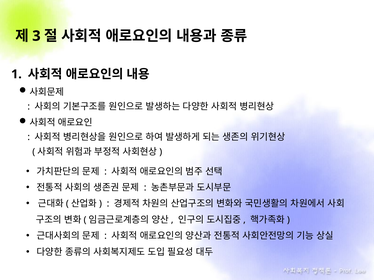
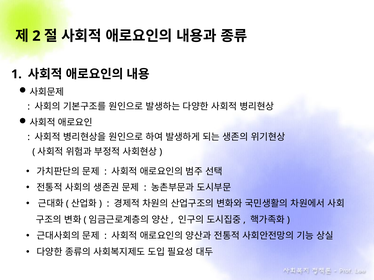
3: 3 -> 2
